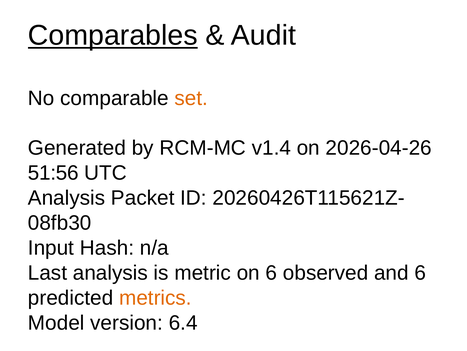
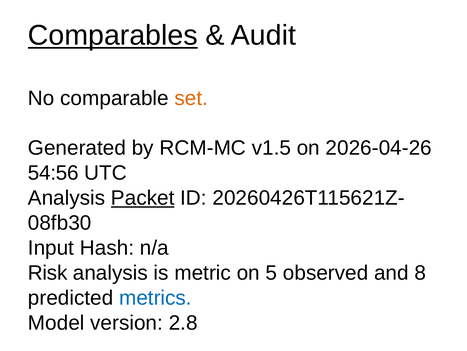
v1.4: v1.4 -> v1.5
51:56: 51:56 -> 54:56
Packet underline: none -> present
Last: Last -> Risk
on 6: 6 -> 5
and 6: 6 -> 8
metrics colour: orange -> blue
6.4: 6.4 -> 2.8
